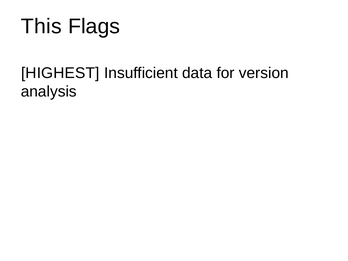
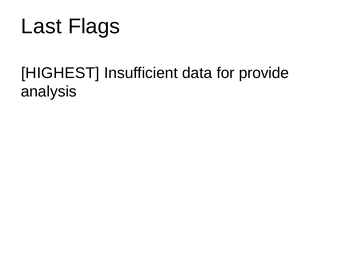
This: This -> Last
version: version -> provide
